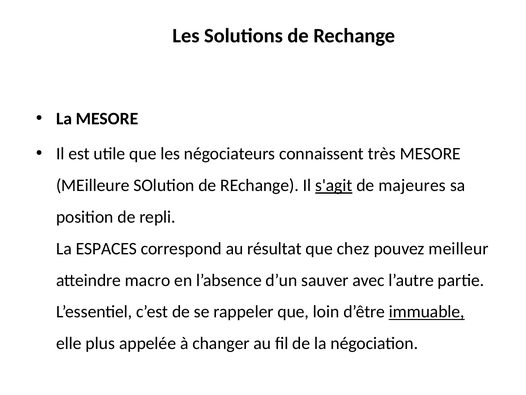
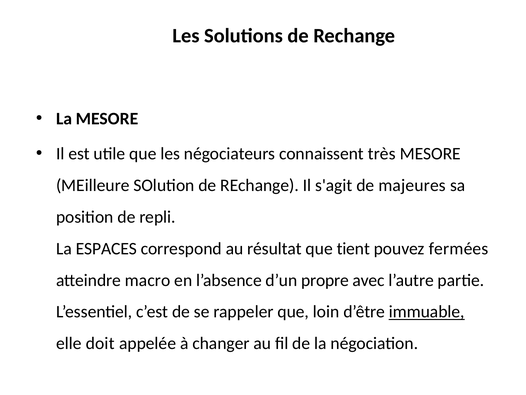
s'agit underline: present -> none
chez: chez -> tient
meilleur: meilleur -> fermées
sauver: sauver -> propre
plus: plus -> doit
